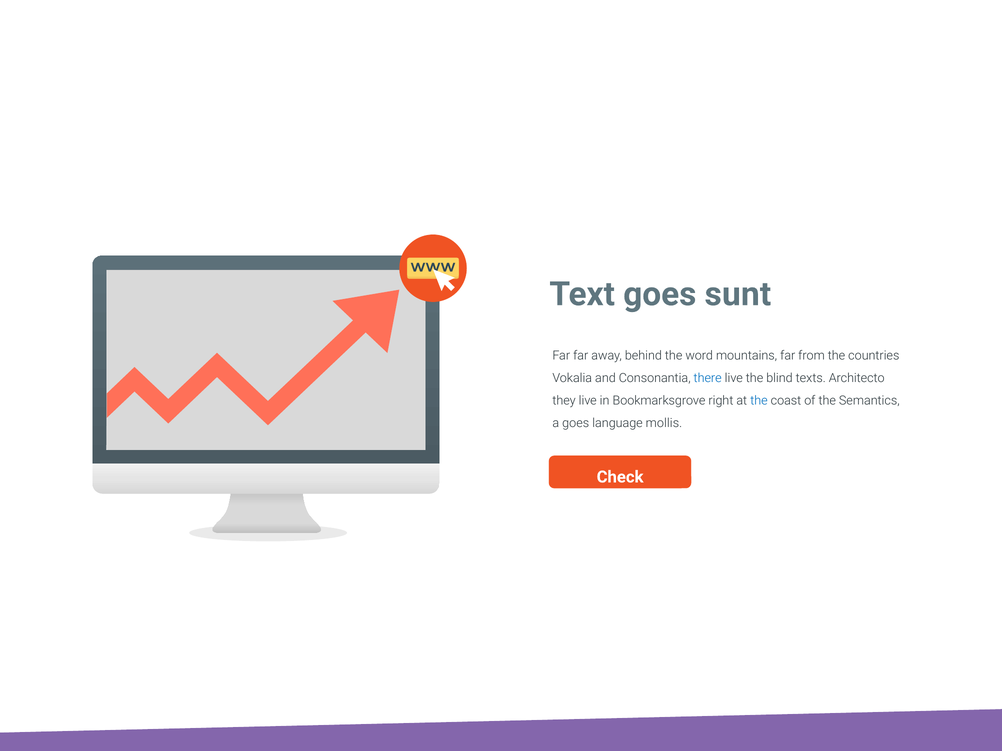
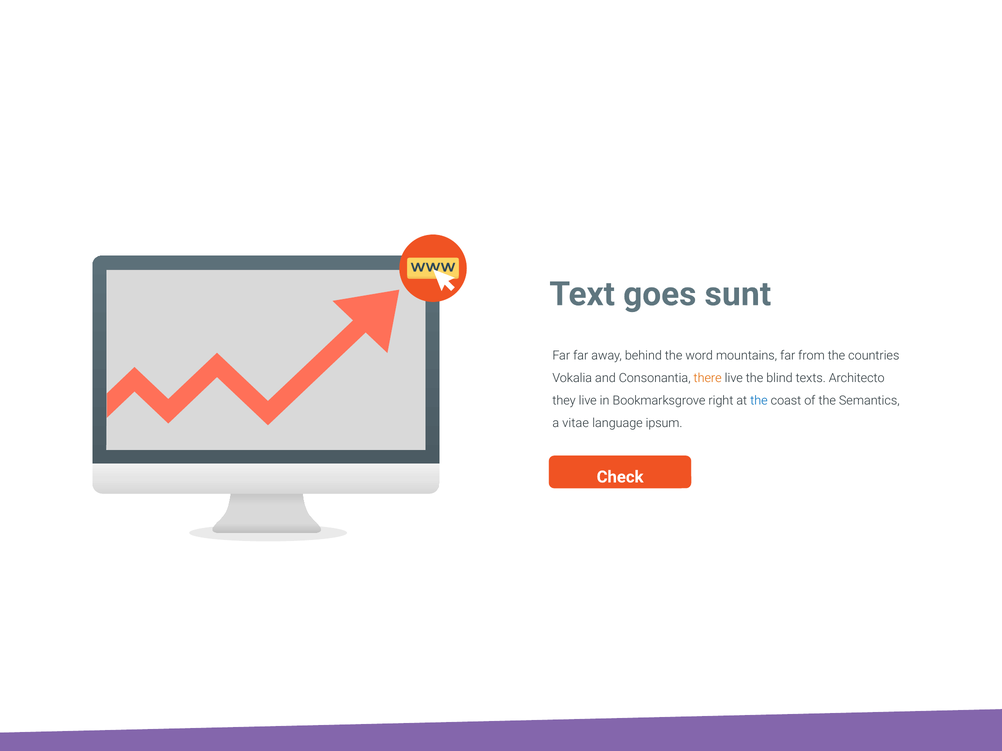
there colour: blue -> orange
a goes: goes -> vitae
mollis: mollis -> ipsum
